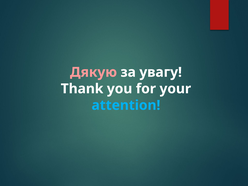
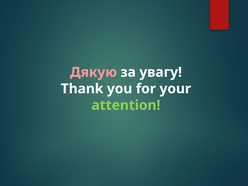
attention colour: light blue -> light green
